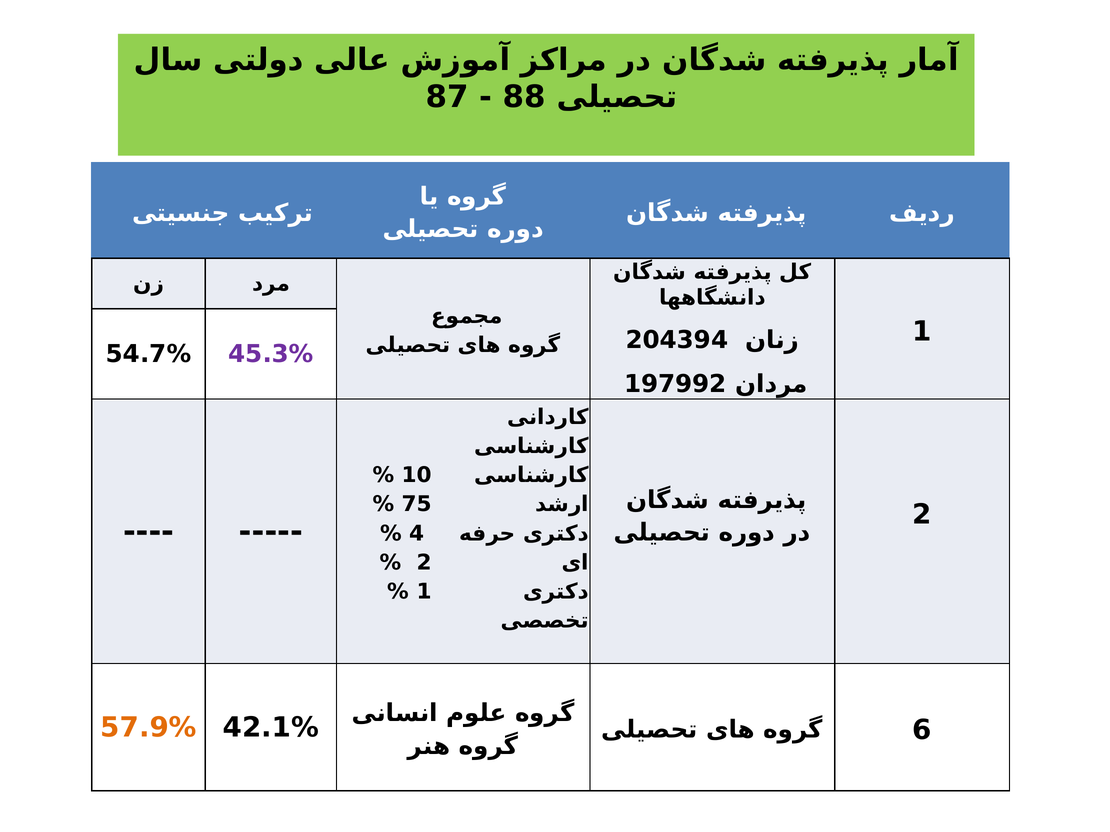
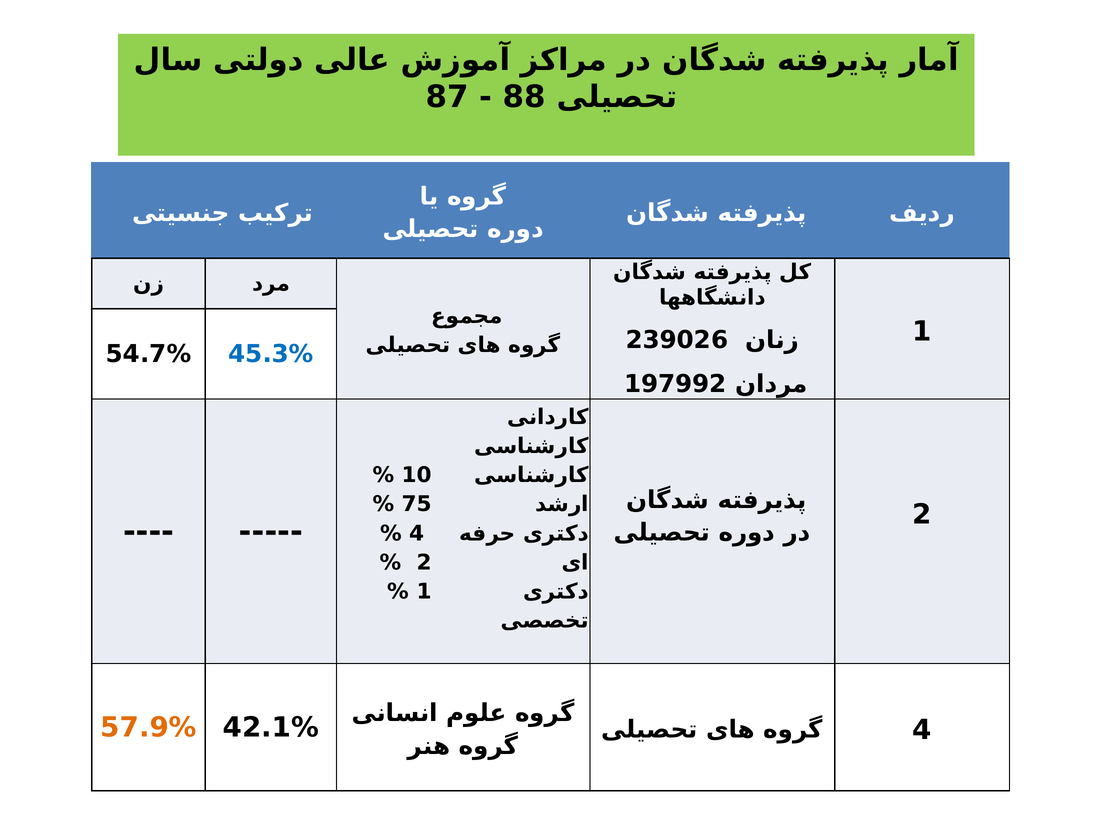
204394: 204394 -> 239026
45.3% colour: purple -> blue
6 at (922, 730): 6 -> 4
